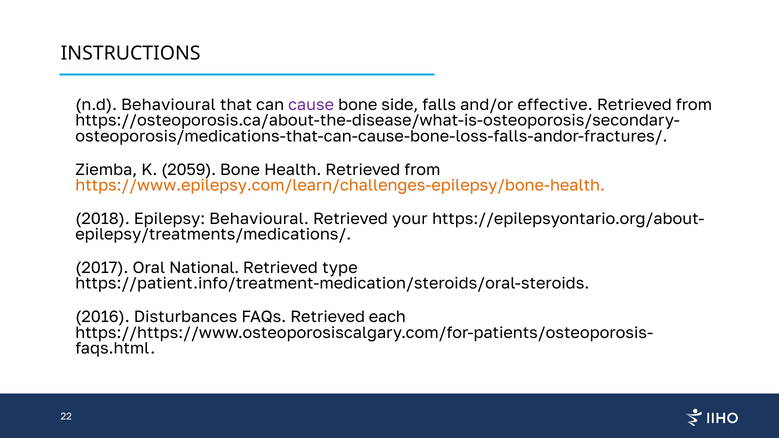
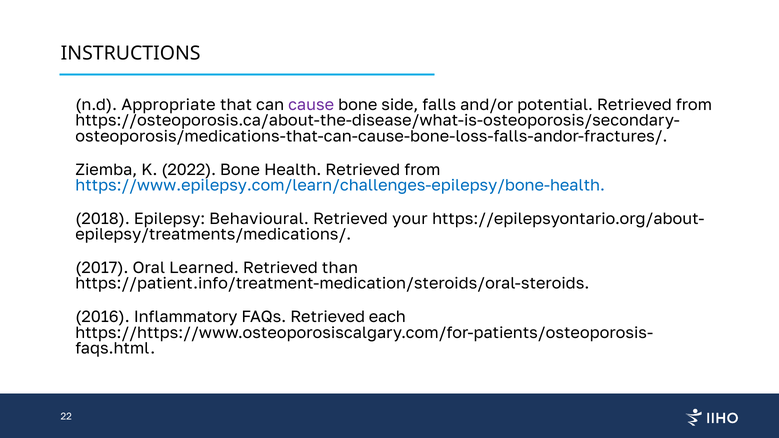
n.d Behavioural: Behavioural -> Appropriate
effective: effective -> potential
2059: 2059 -> 2022
https://www.epilepsy.com/learn/challenges-epilepsy/bone-health colour: orange -> blue
National: National -> Learned
type: type -> than
Disturbances: Disturbances -> Inflammatory
